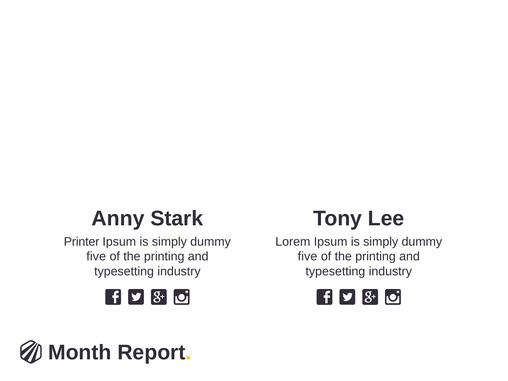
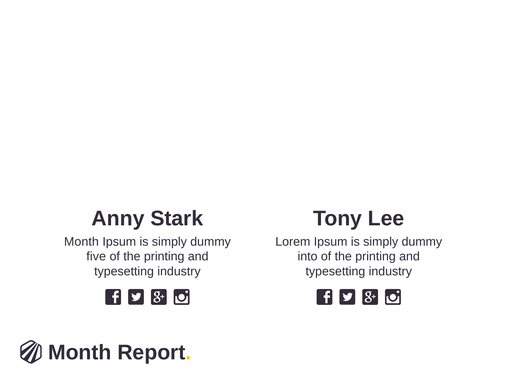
Printer at (82, 242): Printer -> Month
five at (308, 257): five -> into
